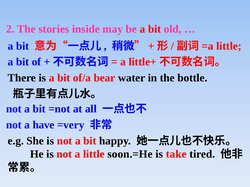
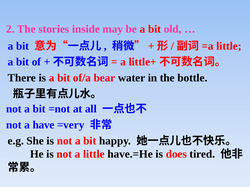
soon.=He: soon.=He -> have.=He
take: take -> does
